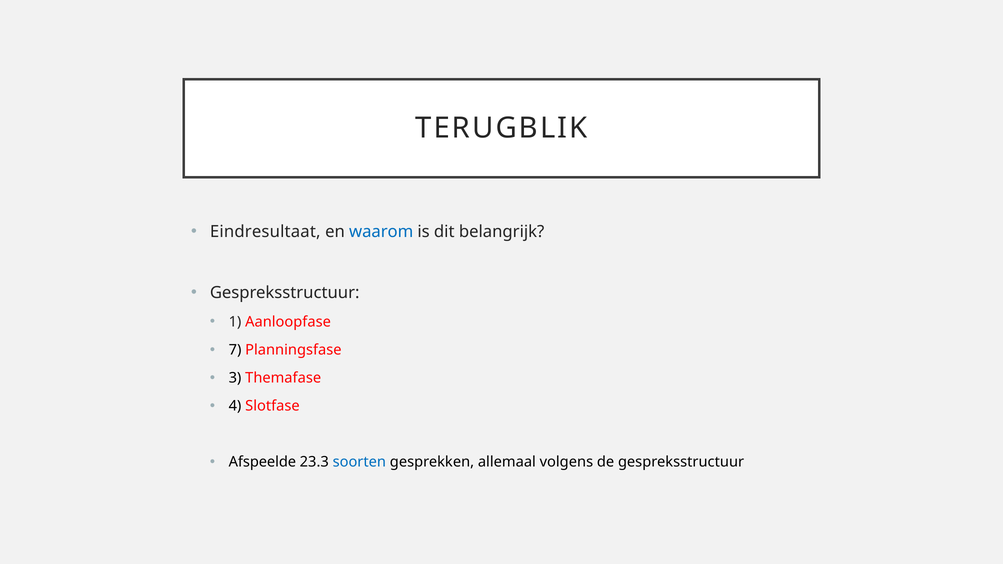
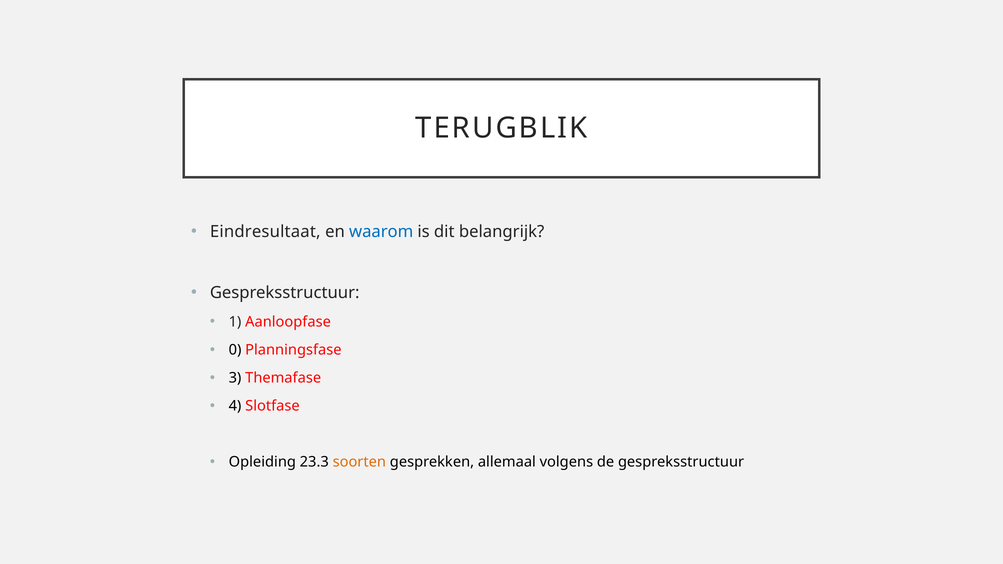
7: 7 -> 0
Afspeelde: Afspeelde -> Opleiding
soorten colour: blue -> orange
